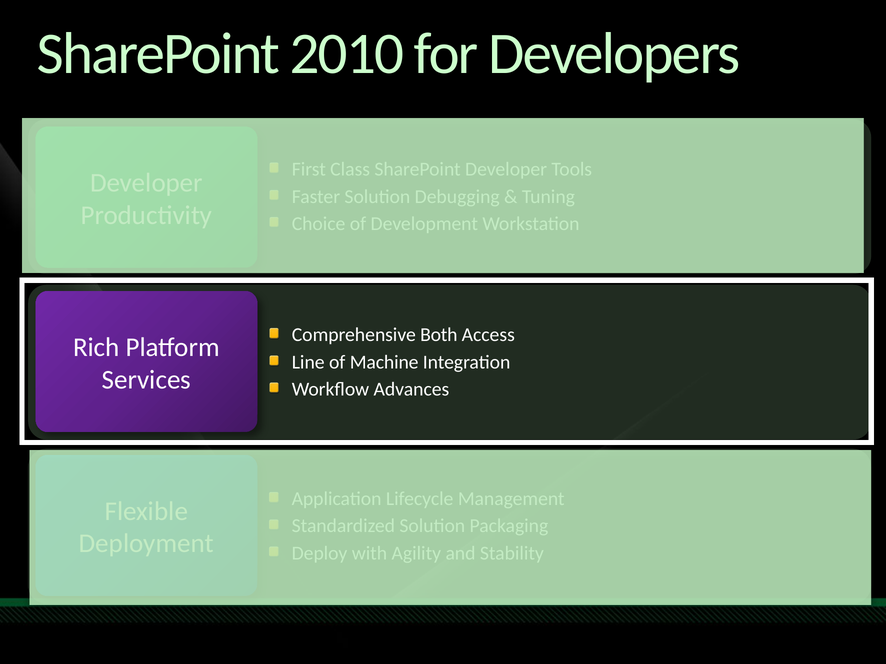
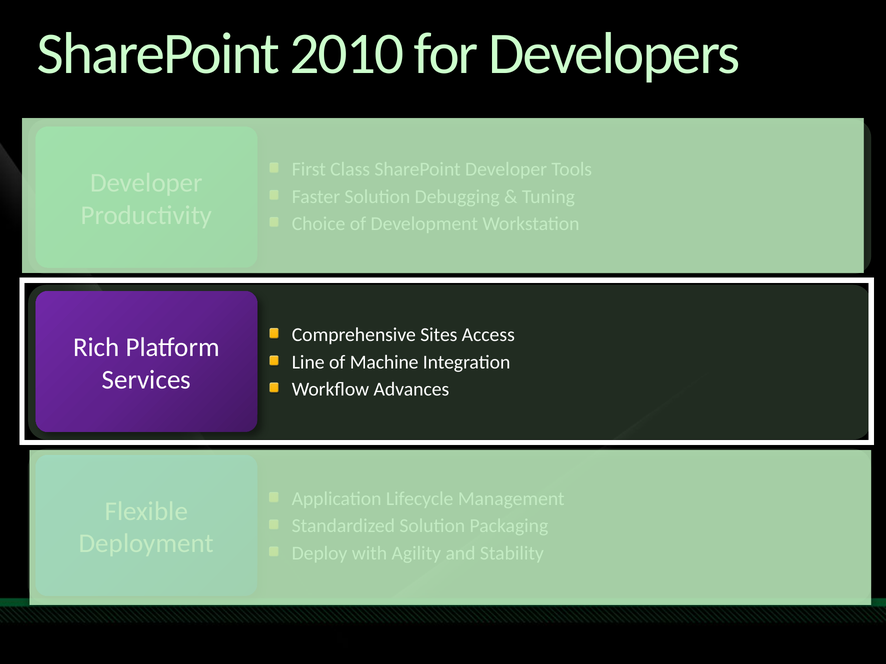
Both: Both -> Sites
